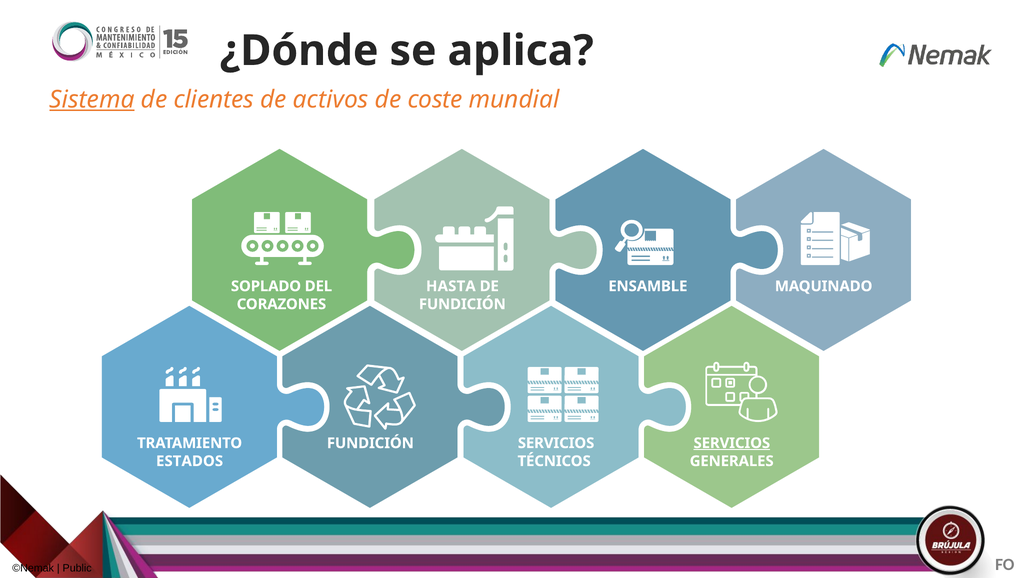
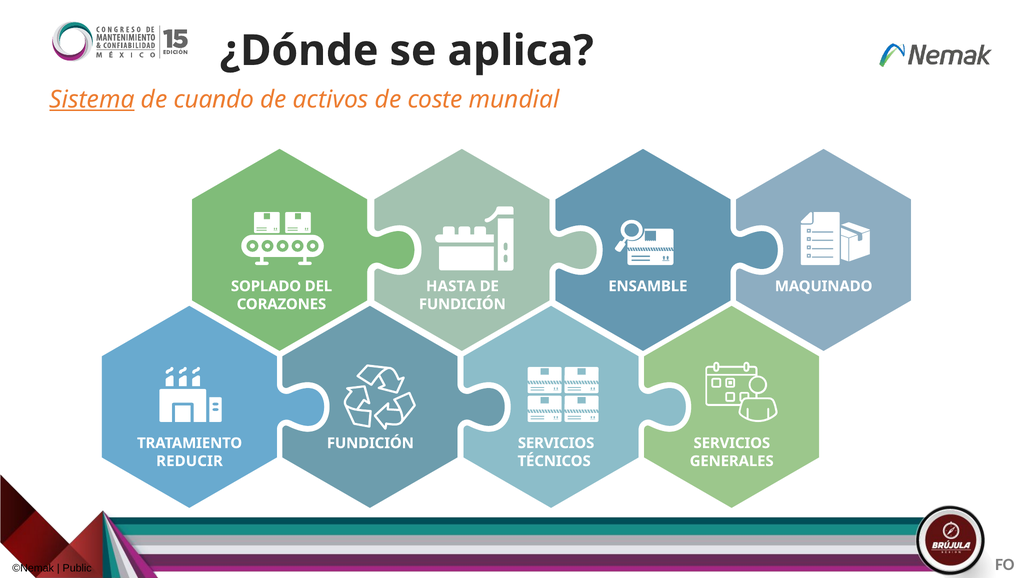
clientes: clientes -> cuando
SERVICIOS at (732, 443) underline: present -> none
ESTADOS: ESTADOS -> REDUCIR
